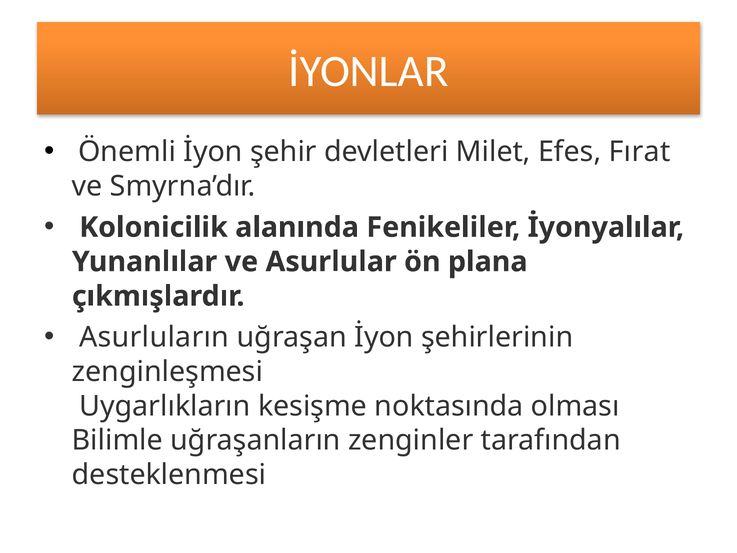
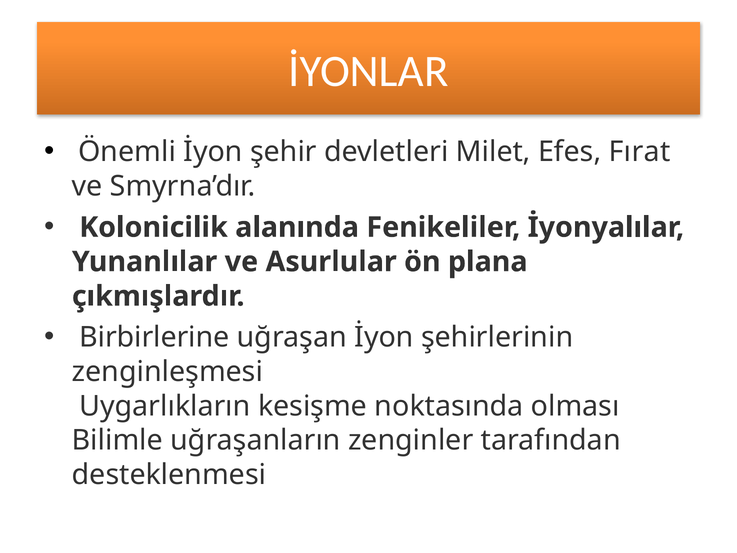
Asurlulаrın: Asurlulаrın -> Birbirlerine
